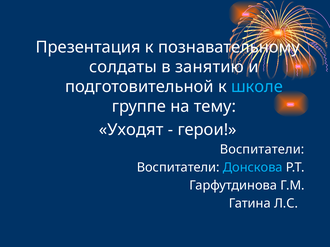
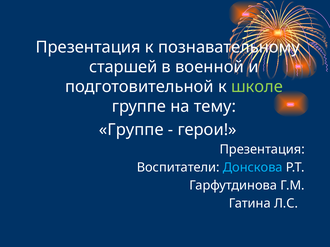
солдаты: солдаты -> старшей
занятию: занятию -> военной
школе colour: light blue -> light green
Уходят at (131, 130): Уходят -> Группе
Воспитатели at (262, 150): Воспитатели -> Презентация
